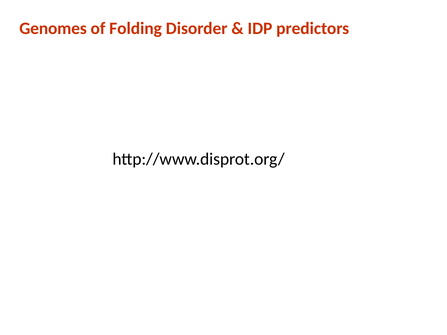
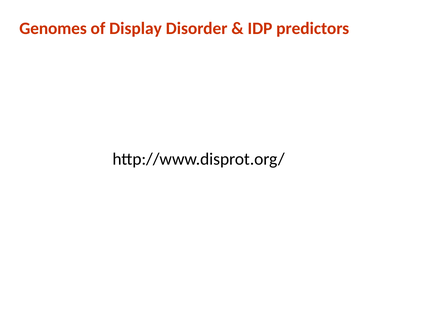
Folding: Folding -> Display
